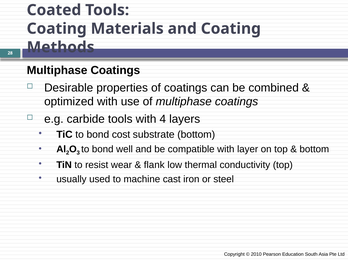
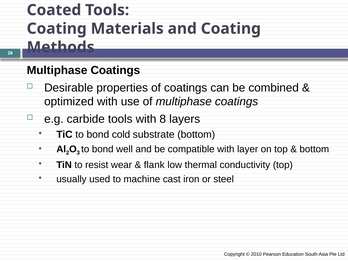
4: 4 -> 8
cost: cost -> cold
